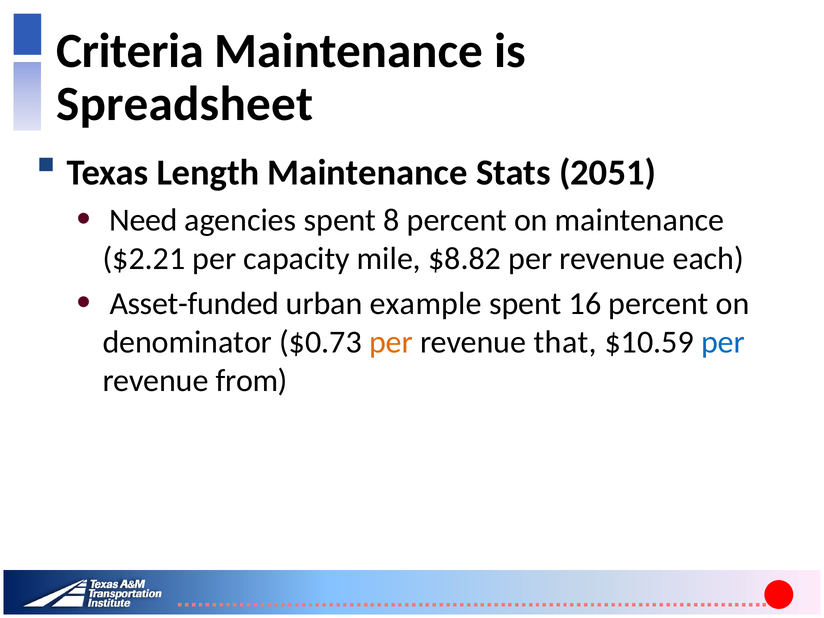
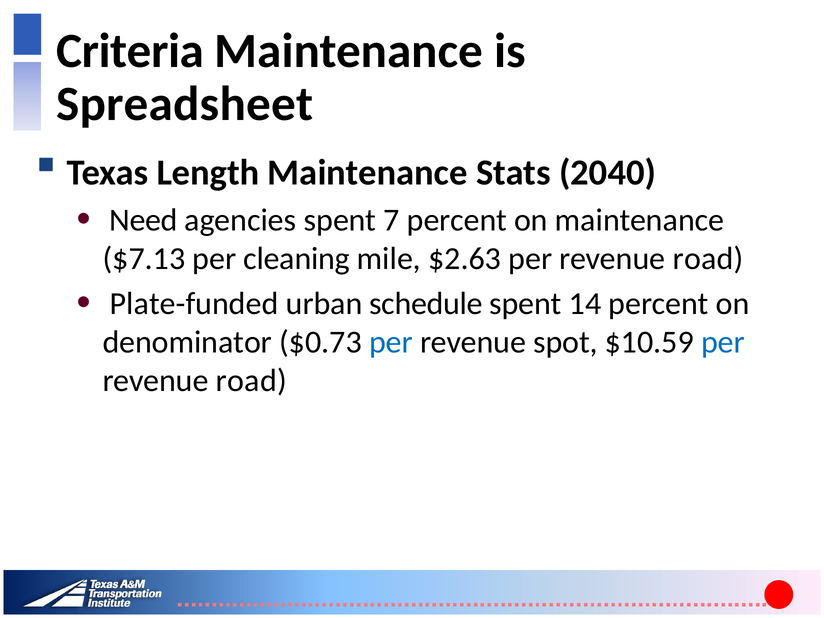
2051: 2051 -> 2040
8: 8 -> 7
$2.21: $2.21 -> $7.13
capacity: capacity -> cleaning
$8.82: $8.82 -> $2.63
each at (708, 259): each -> road
Asset-funded: Asset-funded -> Plate-funded
example: example -> schedule
16: 16 -> 14
per at (391, 342) colour: orange -> blue
that: that -> spot
from at (252, 380): from -> road
